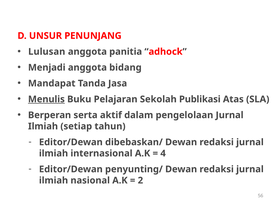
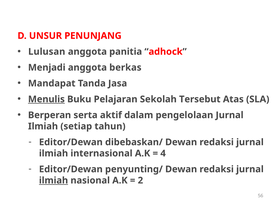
bidang: bidang -> berkas
Publikasi: Publikasi -> Tersebut
ilmiah at (54, 180) underline: none -> present
